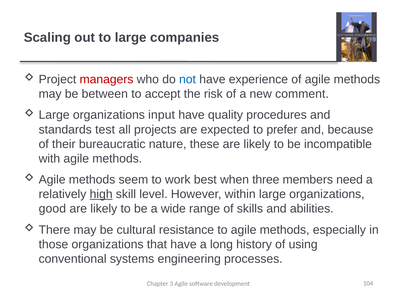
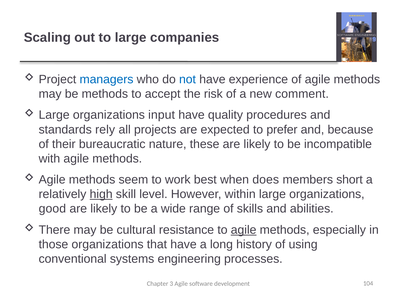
managers colour: red -> blue
be between: between -> methods
test: test -> rely
three: three -> does
need: need -> short
agile at (244, 230) underline: none -> present
